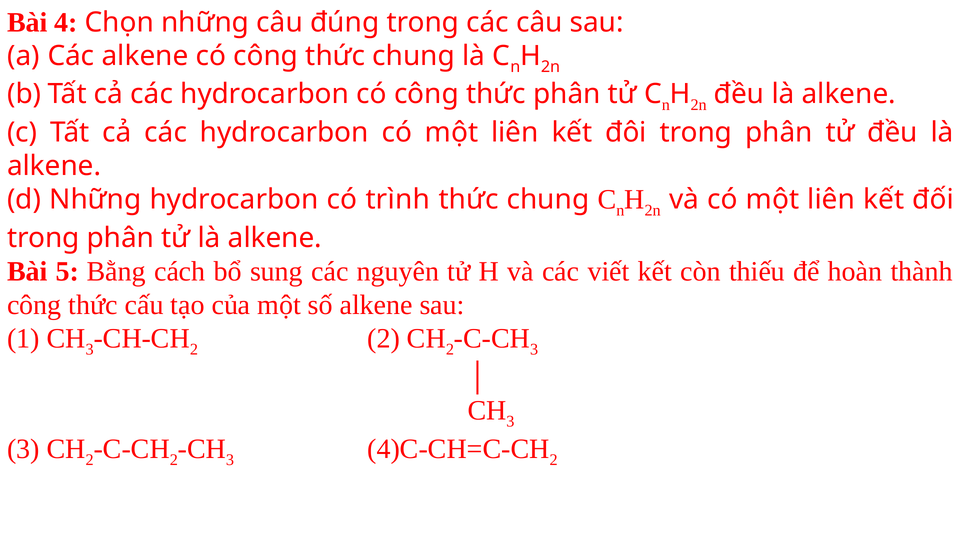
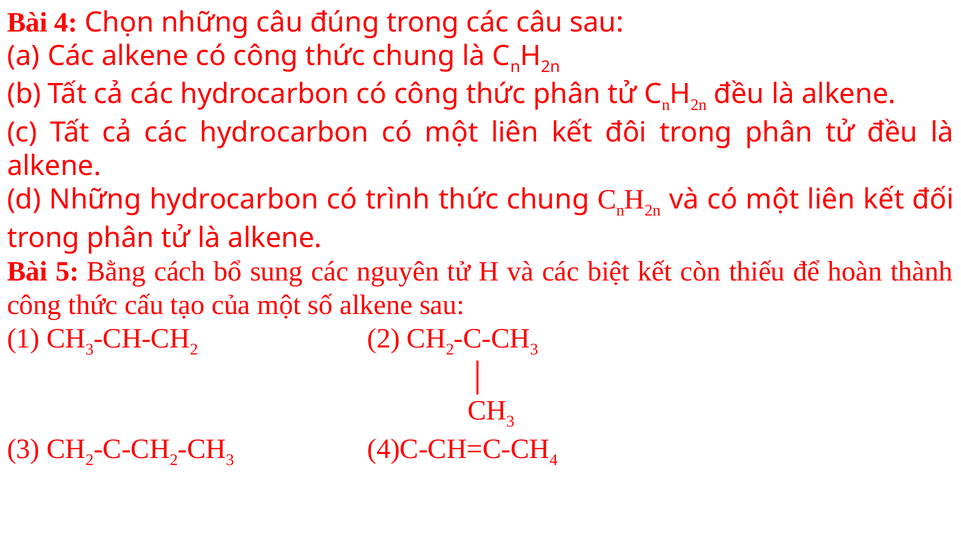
viết: viết -> biệt
2 at (554, 460): 2 -> 4
